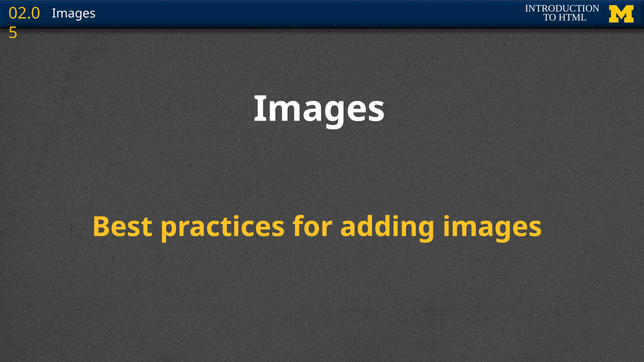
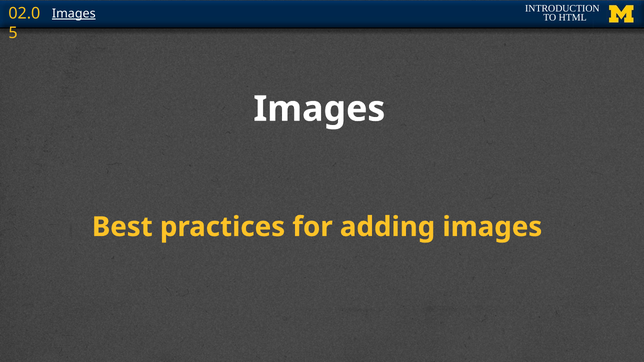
Images at (74, 14) underline: none -> present
